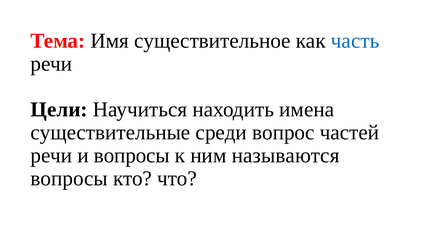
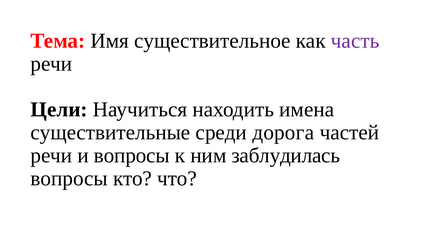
часть colour: blue -> purple
вопрос: вопрос -> дорога
называются: называются -> заблудилась
